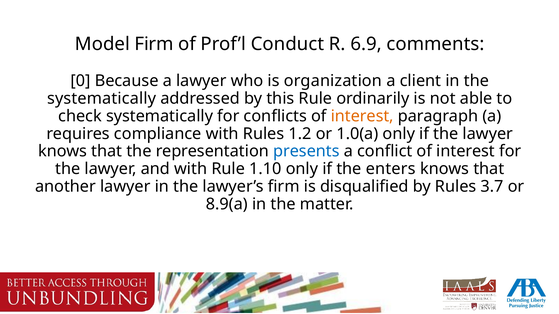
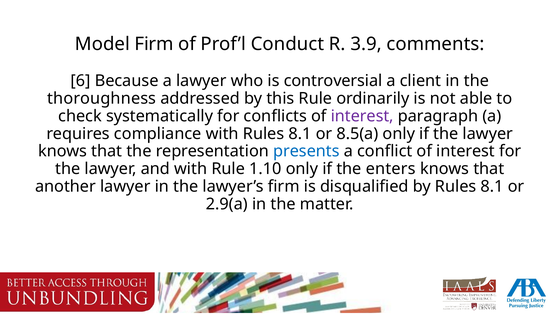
6.9: 6.9 -> 3.9
0: 0 -> 6
organization: organization -> controversial
systematically at (102, 99): systematically -> thoroughness
interest at (362, 116) colour: orange -> purple
with Rules 1.2: 1.2 -> 8.1
1.0(a: 1.0(a -> 8.5(a
by Rules 3.7: 3.7 -> 8.1
8.9(a: 8.9(a -> 2.9(a
